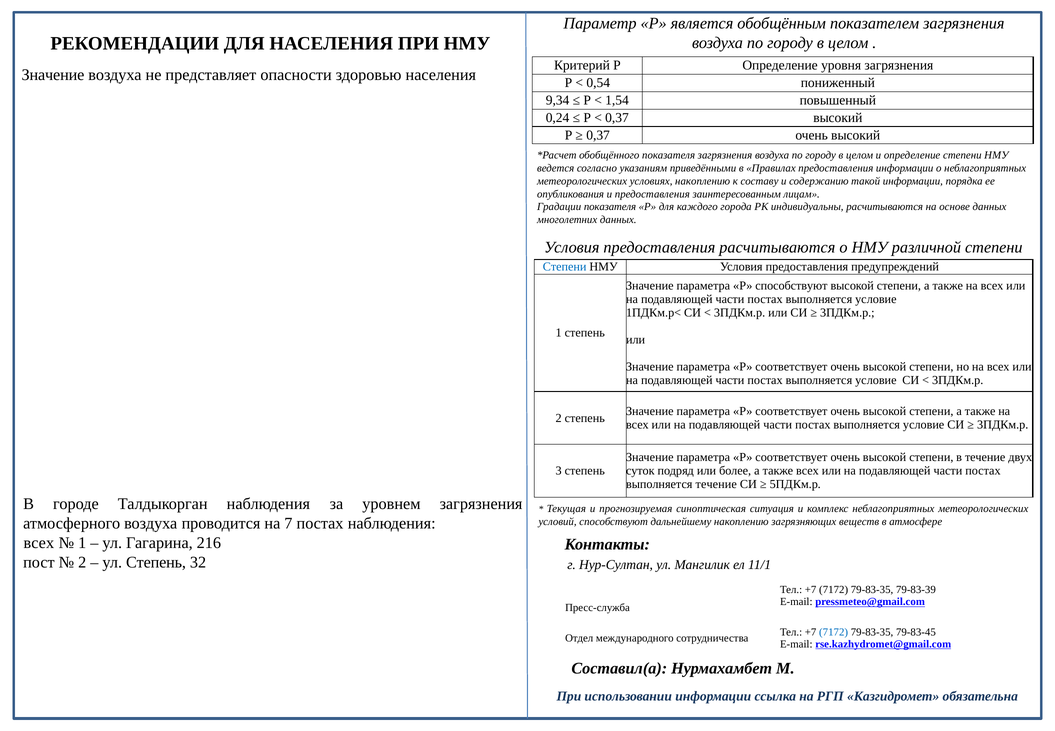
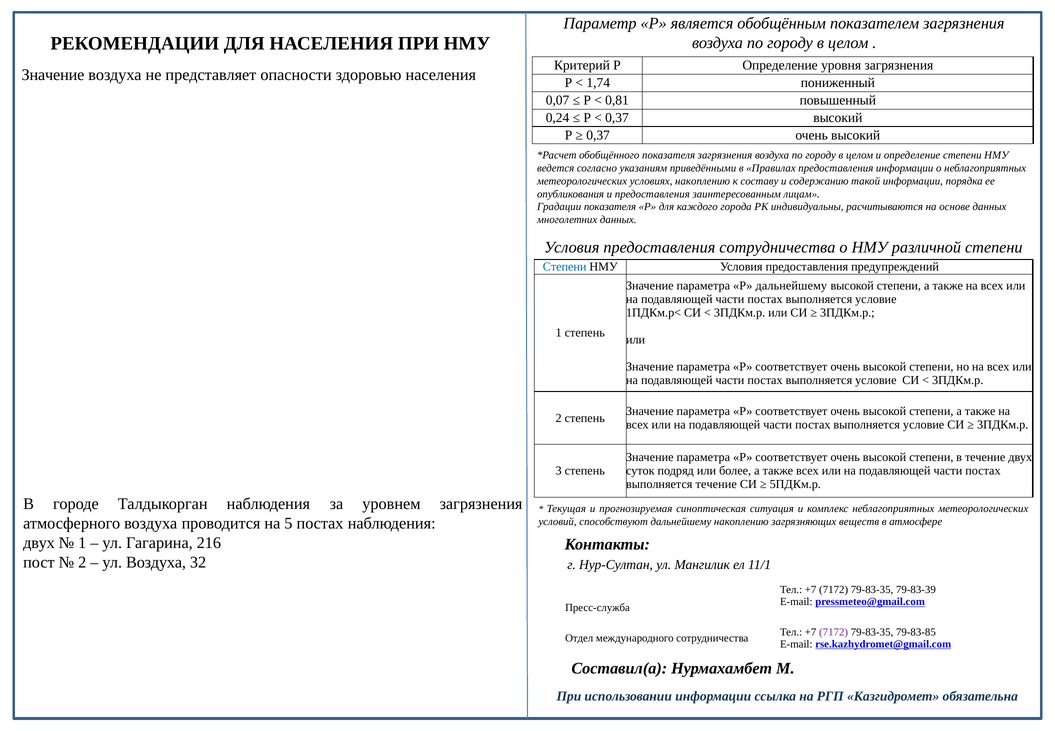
0,54: 0,54 -> 1,74
9,34: 9,34 -> 0,07
1,54: 1,54 -> 0,81
предоставления расчитываются: расчитываются -> сотрудничества
Р способствуют: способствуют -> дальнейшему
7: 7 -> 5
всех at (39, 543): всех -> двух
ул Степень: Степень -> Воздуха
7172 at (834, 631) colour: blue -> purple
79-83-45: 79-83-45 -> 79-83-85
